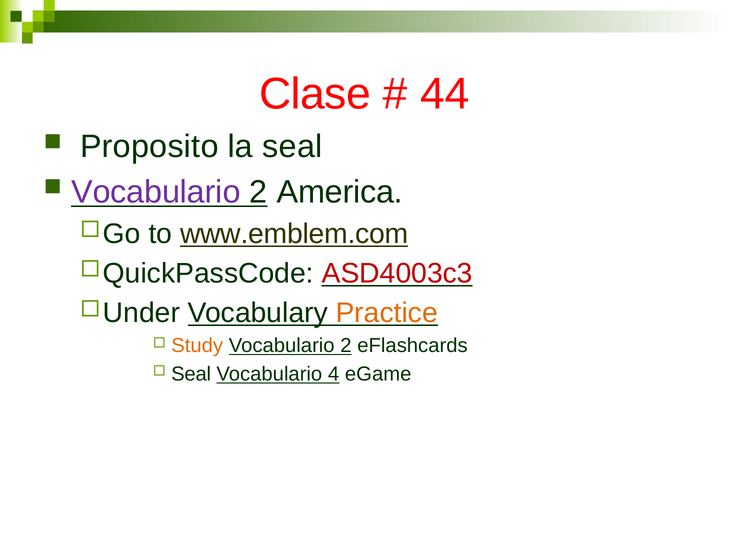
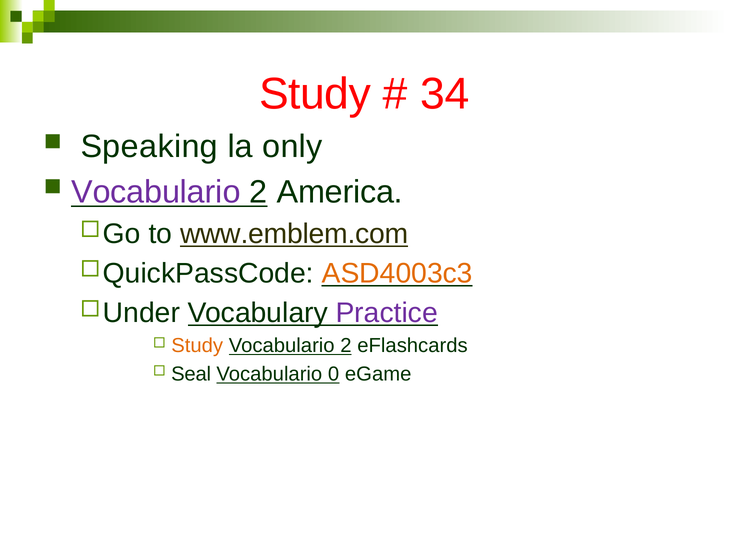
Clase at (315, 94): Clase -> Study
44: 44 -> 34
Proposito: Proposito -> Speaking
la seal: seal -> only
ASD4003c3 colour: red -> orange
Practice colour: orange -> purple
4: 4 -> 0
